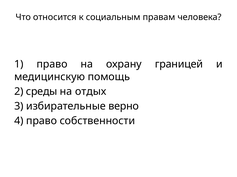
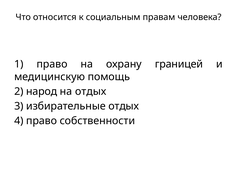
среды: среды -> народ
избирательные верно: верно -> отдых
